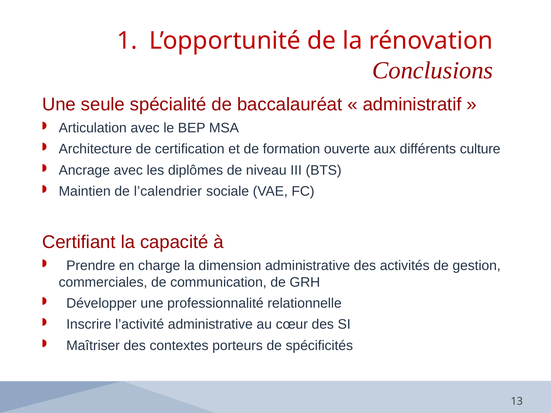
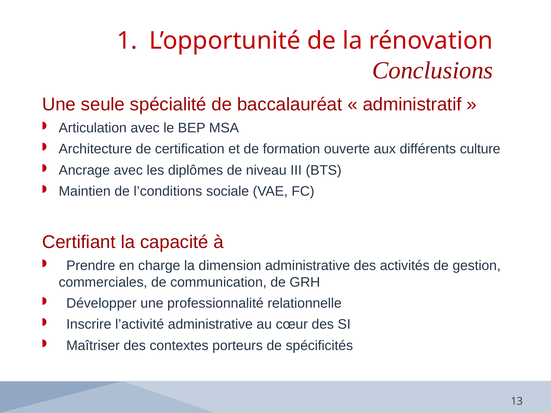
l’calendrier: l’calendrier -> l’conditions
